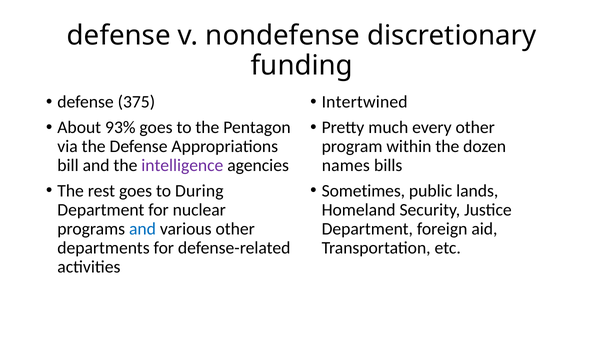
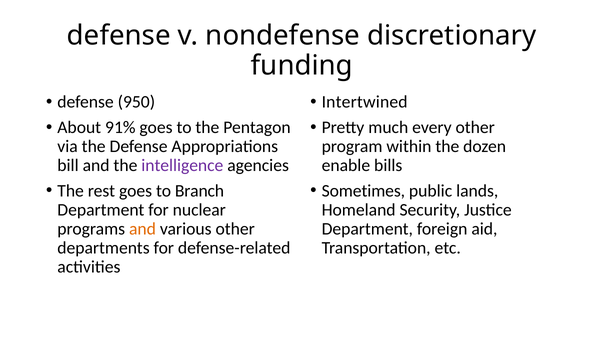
375: 375 -> 950
93%: 93% -> 91%
names: names -> enable
During: During -> Branch
and at (143, 229) colour: blue -> orange
